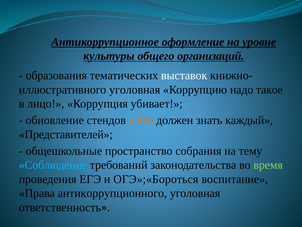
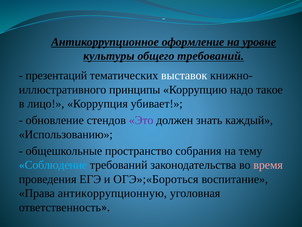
общего организаций: организаций -> требований
образования: образования -> презентаций
уголовная at (135, 90): уголовная -> принципы
Это colour: orange -> purple
Представителей: Представителей -> Использованию
время colour: light green -> pink
антикоррупционного: антикоррупционного -> антикоррупционную
